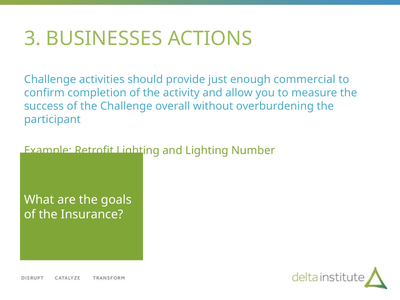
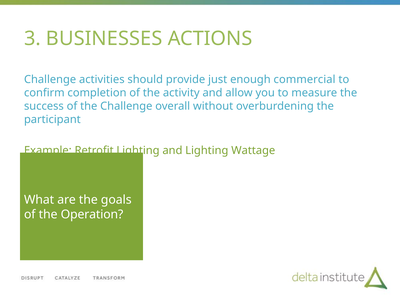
Number: Number -> Wattage
Insurance: Insurance -> Operation
